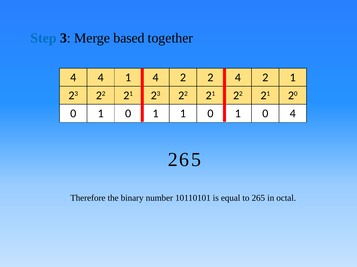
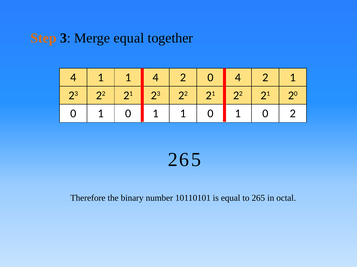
Step colour: blue -> orange
Merge based: based -> equal
4 4: 4 -> 1
2 2: 2 -> 0
0 4: 4 -> 2
